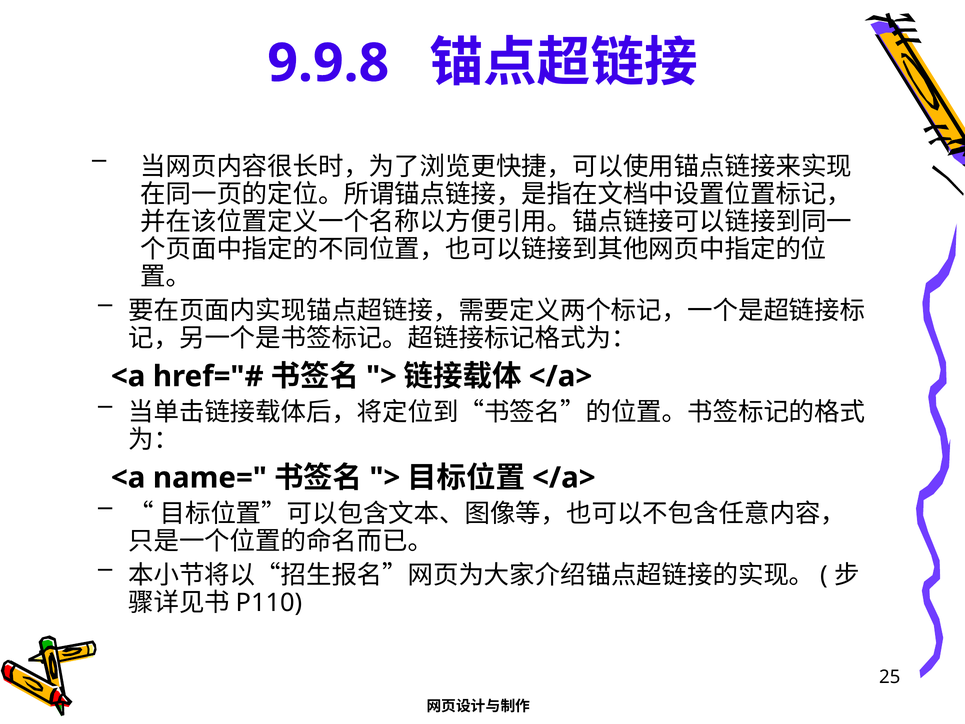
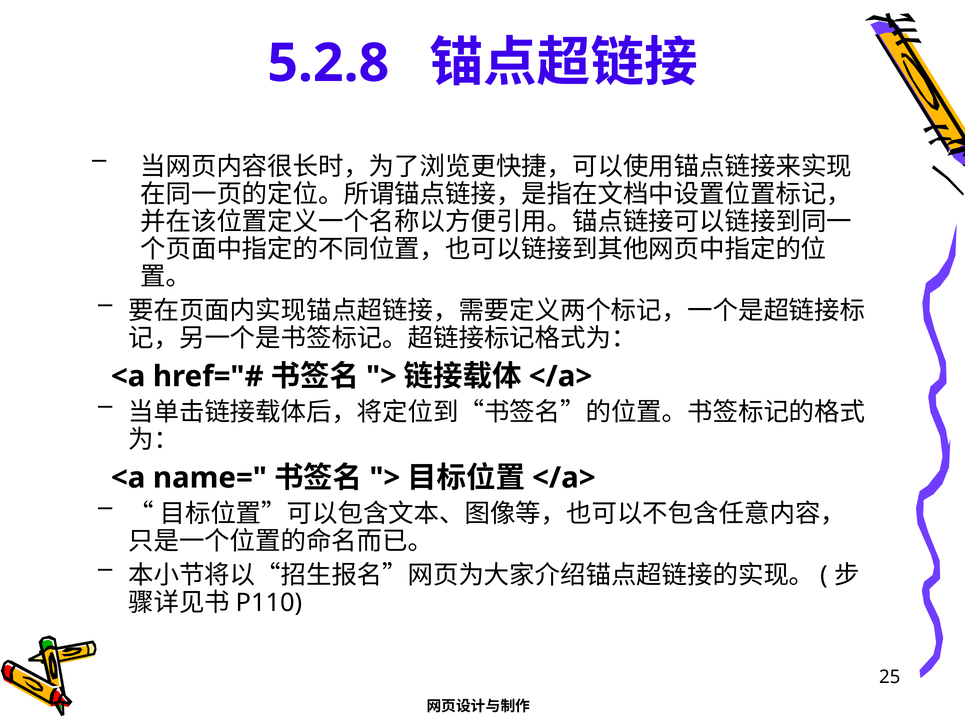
9.9.8: 9.9.8 -> 5.2.8
